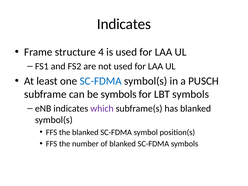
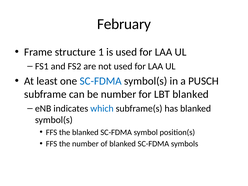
Indicates at (124, 24): Indicates -> February
4: 4 -> 1
be symbols: symbols -> number
LBT symbols: symbols -> blanked
which colour: purple -> blue
